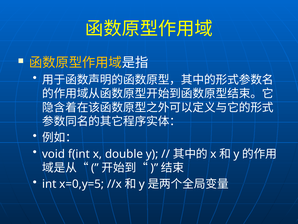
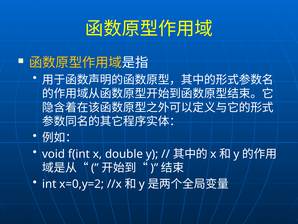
x=0,y=5: x=0,y=5 -> x=0,y=2
